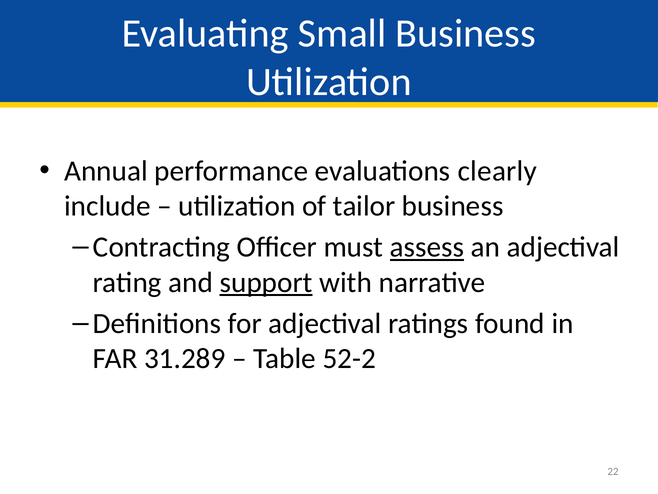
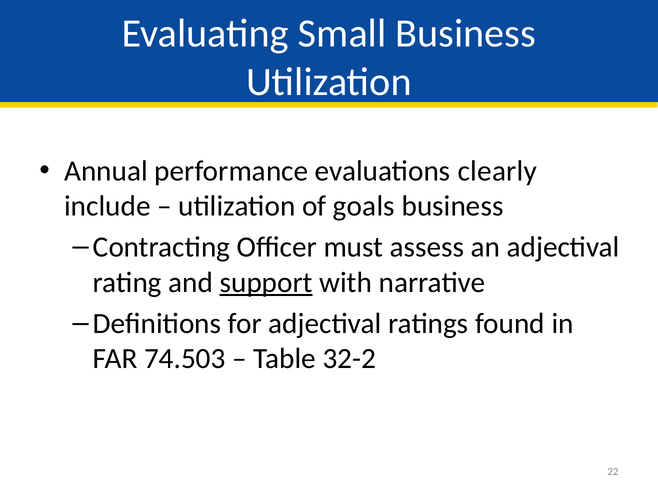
tailor: tailor -> goals
assess underline: present -> none
31.289: 31.289 -> 74.503
52-2: 52-2 -> 32-2
